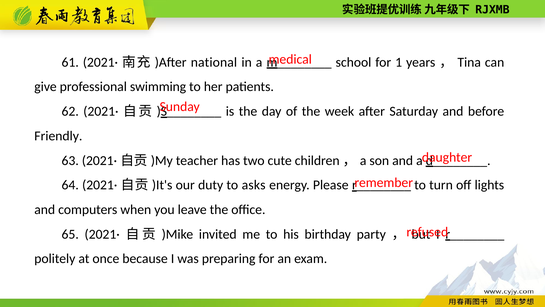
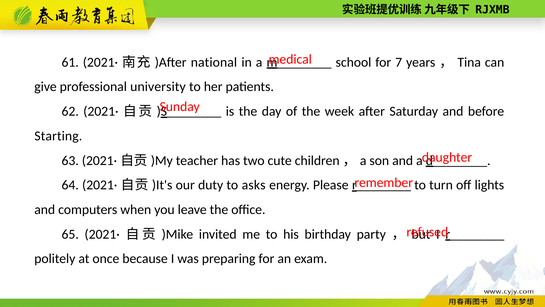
1: 1 -> 7
swimming: swimming -> university
Friendly: Friendly -> Starting
